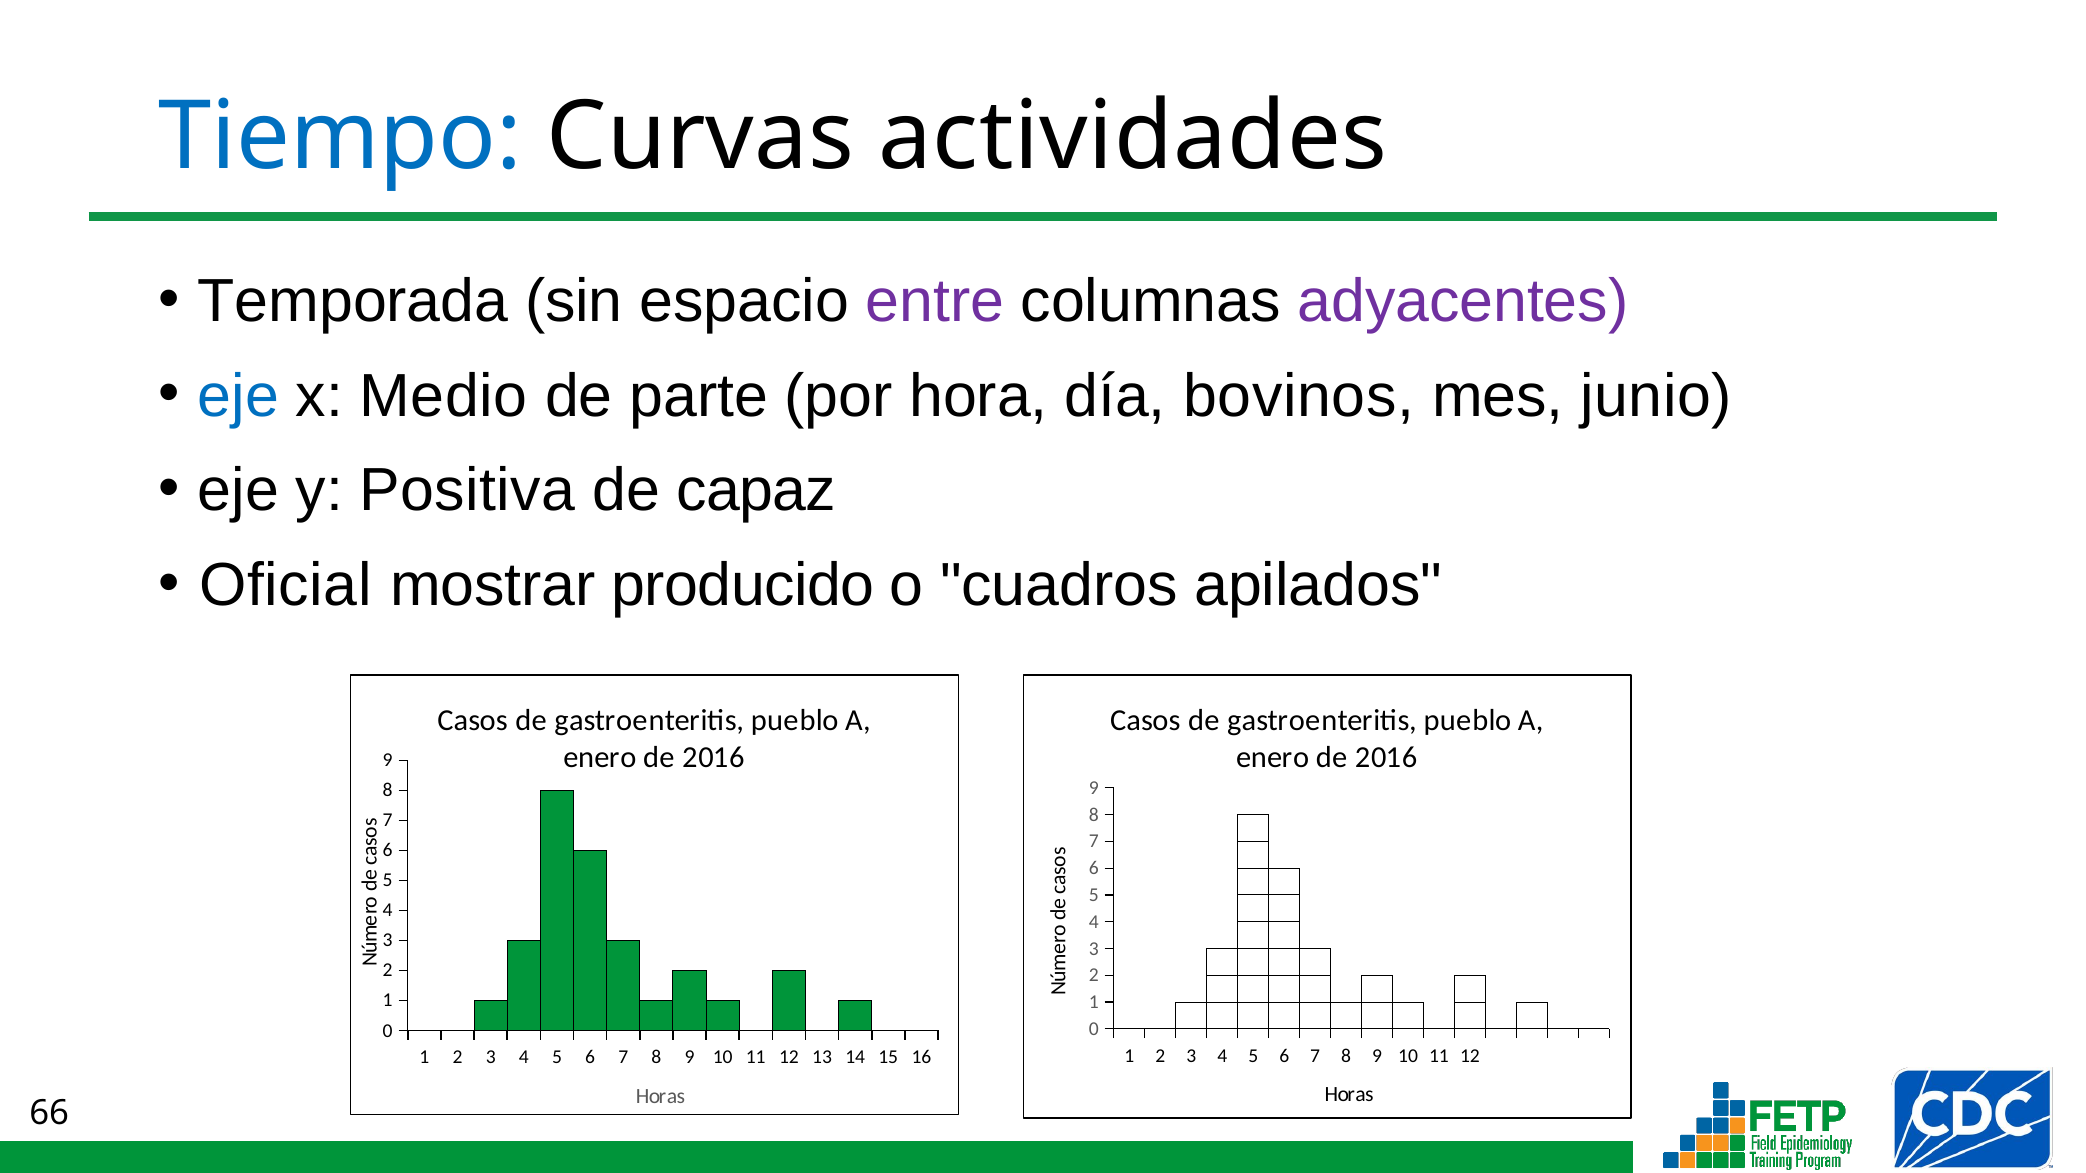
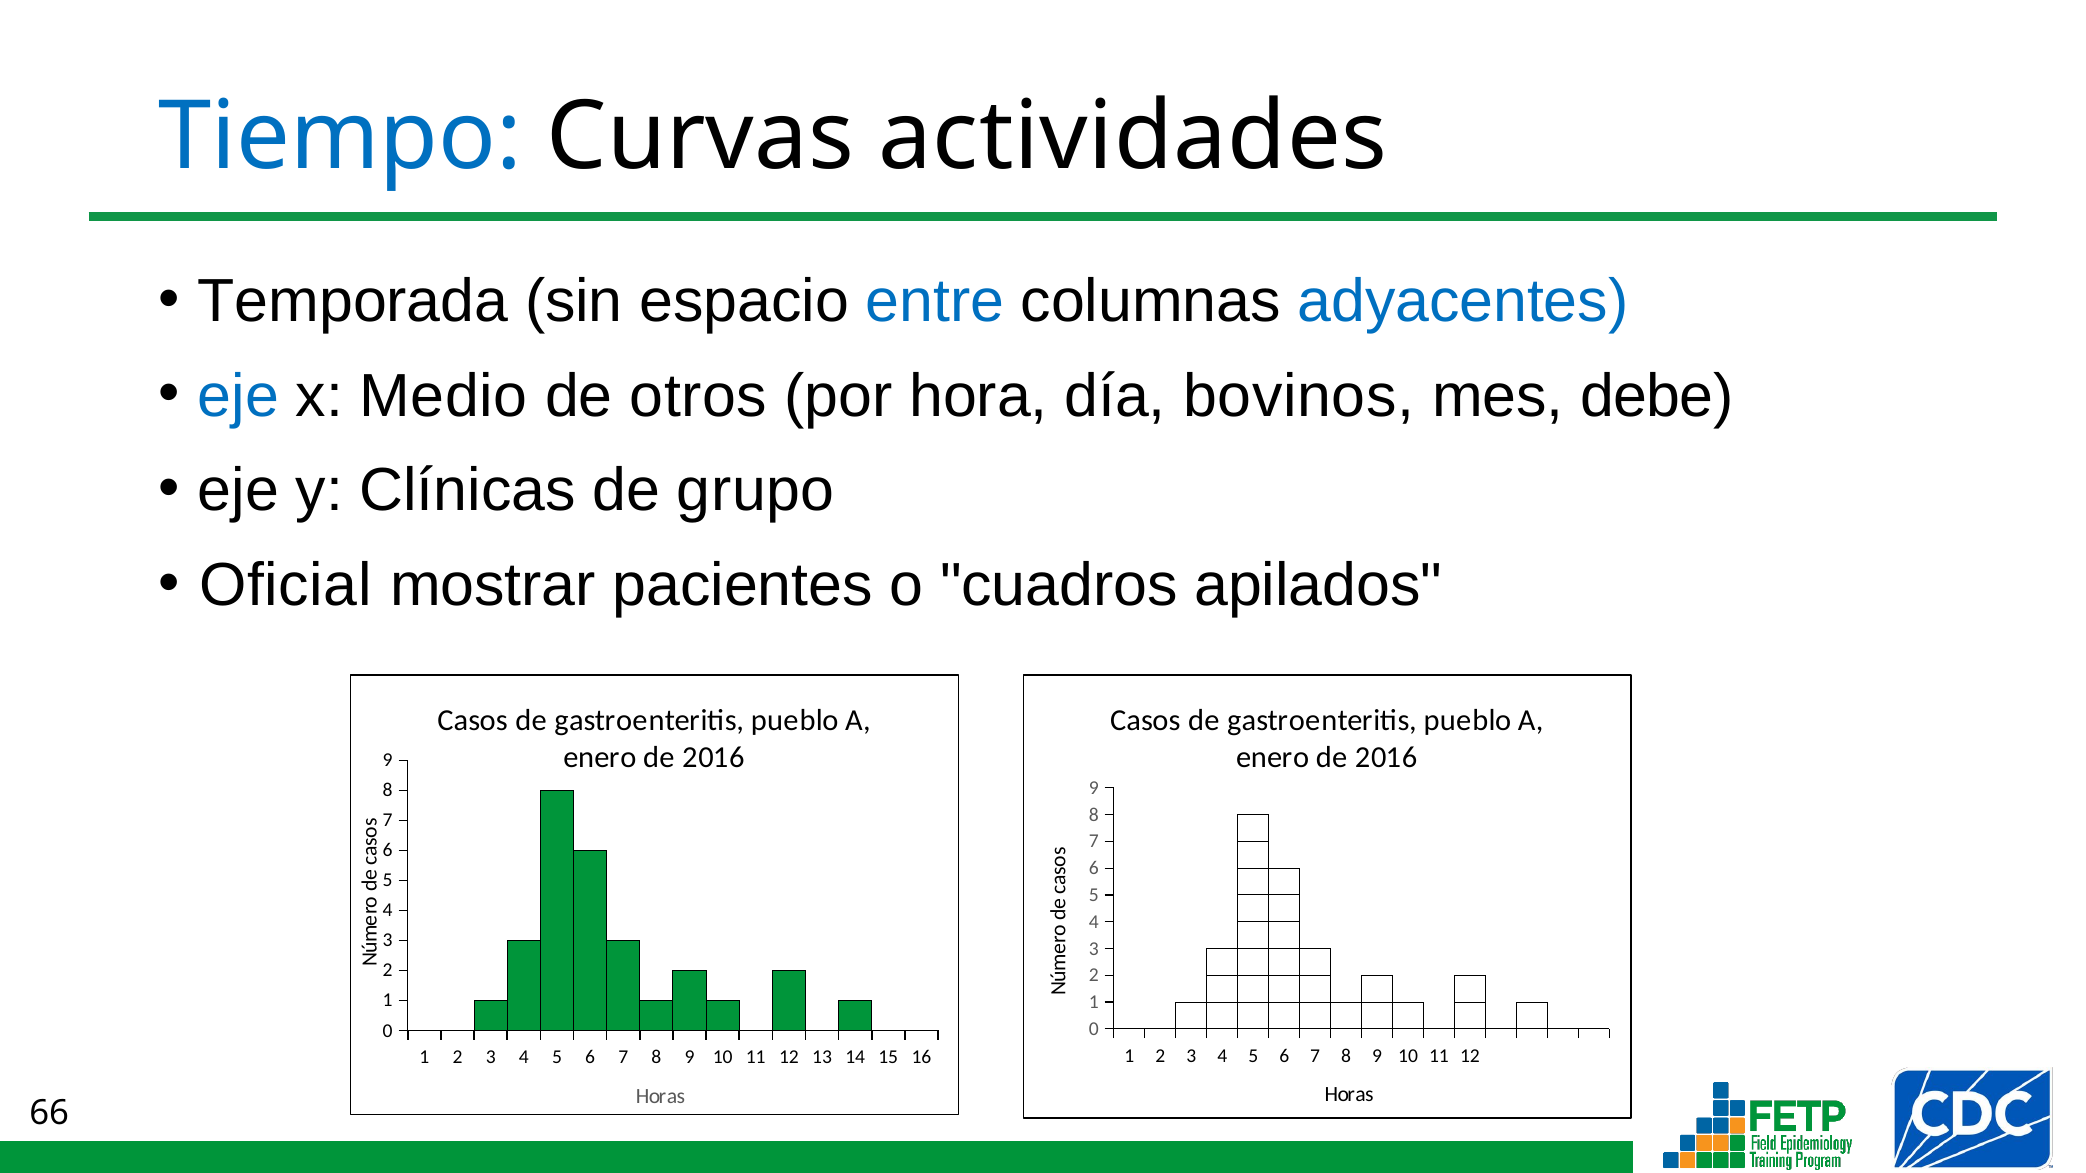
entre colour: purple -> blue
adyacentes colour: purple -> blue
parte: parte -> otros
junio: junio -> debe
Positiva: Positiva -> Clínicas
capaz: capaz -> grupo
producido: producido -> pacientes
